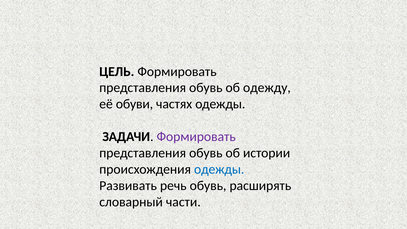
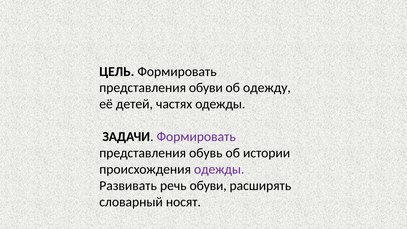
обувь at (206, 88): обувь -> обуви
обуви: обуви -> детей
одежды at (219, 169) colour: blue -> purple
речь обувь: обувь -> обуви
части: части -> носят
